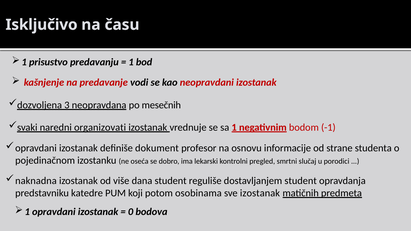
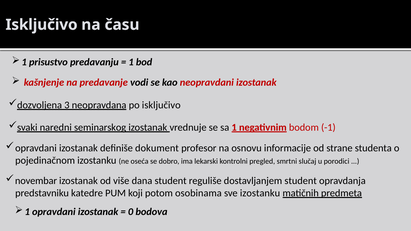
po mesečnih: mesečnih -> isključivo
organizovati: organizovati -> seminarskog
naknadna: naknadna -> novembar
sve izostanak: izostanak -> izostanku
